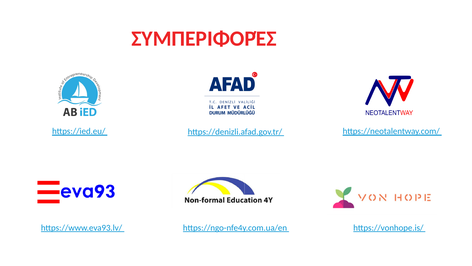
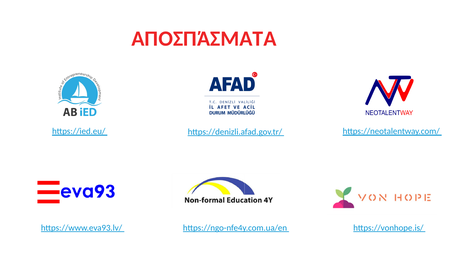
ΣΥΜΠΕΡΙΦΟΡΈΣ: ΣΥΜΠΕΡΙΦΟΡΈΣ -> ΑΠΟΣΠΆΣΜΑΤΑ
